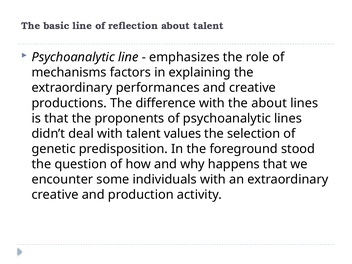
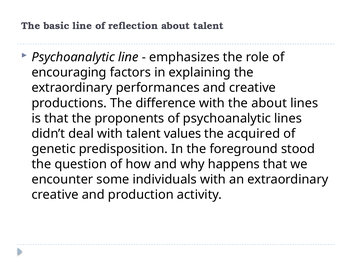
mechanisms: mechanisms -> encouraging
selection: selection -> acquired
